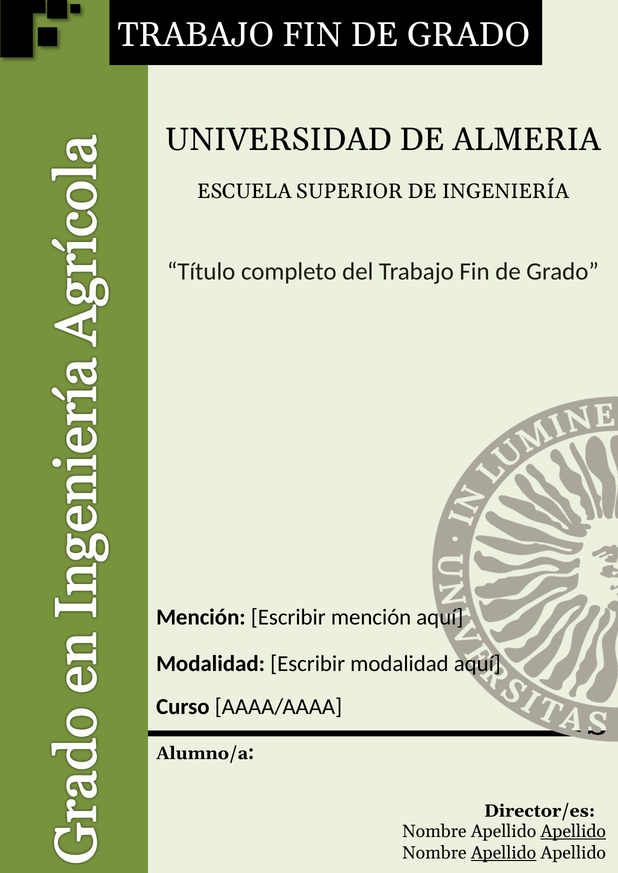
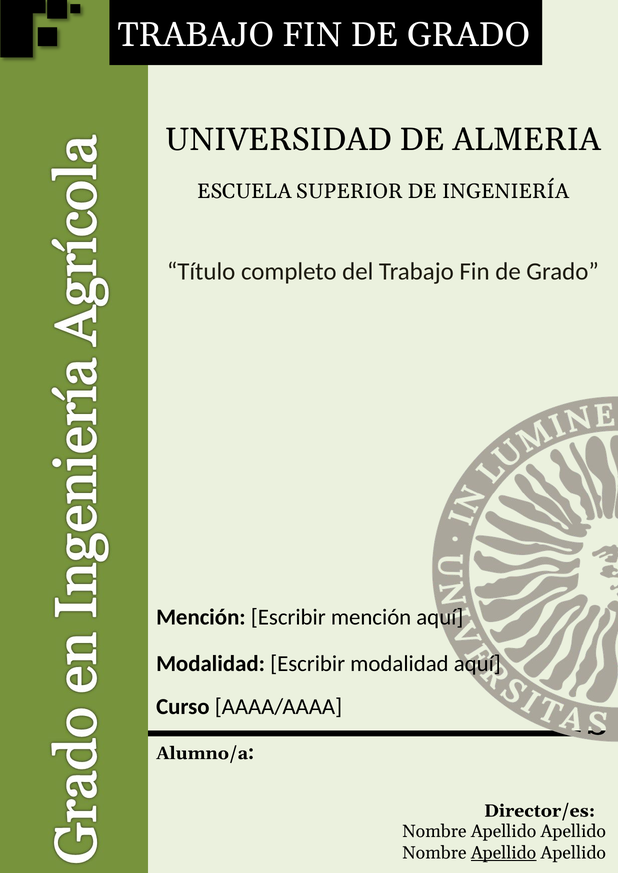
Apellido at (573, 833) underline: present -> none
